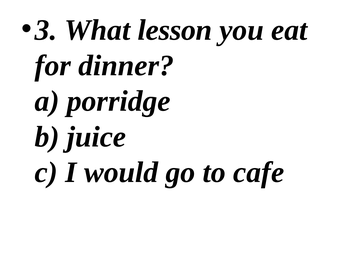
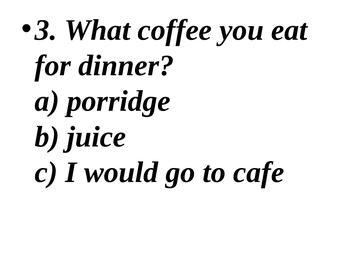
lesson: lesson -> coffee
